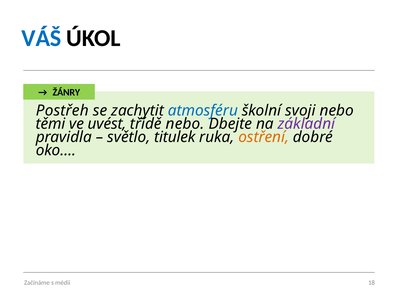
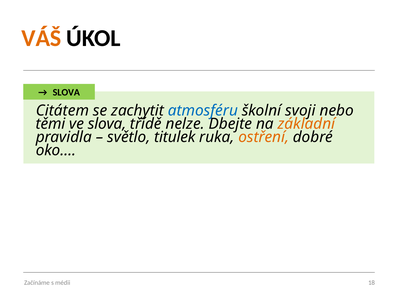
VÁŠ colour: blue -> orange
ŽÁNRY at (66, 93): ŽÁNRY -> SLOVA
Postřeh: Postřeh -> Citátem
ve uvést: uvést -> slova
třídě nebo: nebo -> nelze
základní colour: purple -> orange
